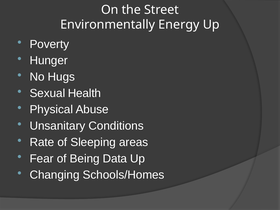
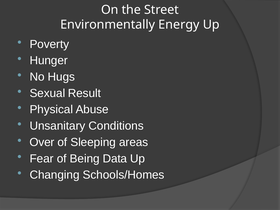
Health: Health -> Result
Rate: Rate -> Over
